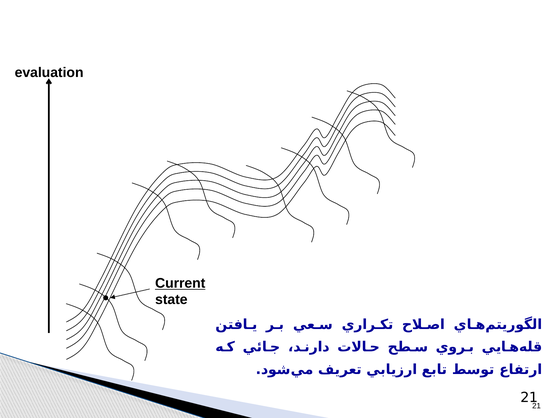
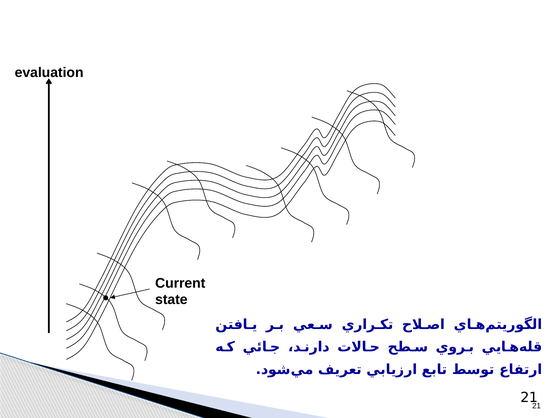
Current underline: present -> none
